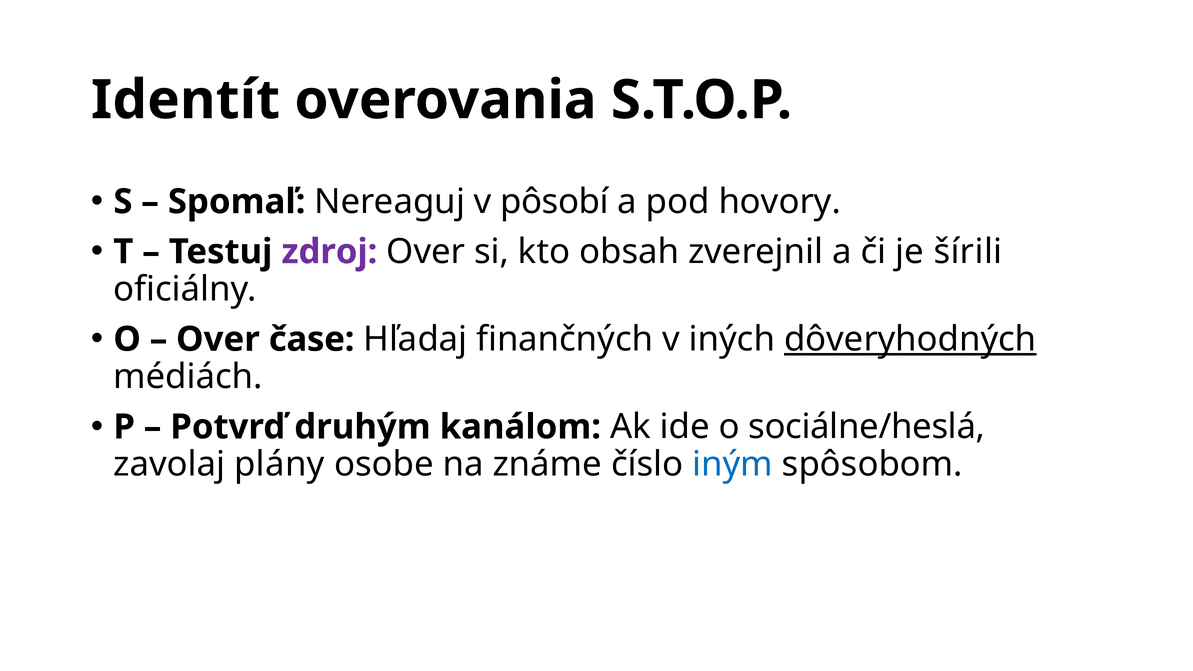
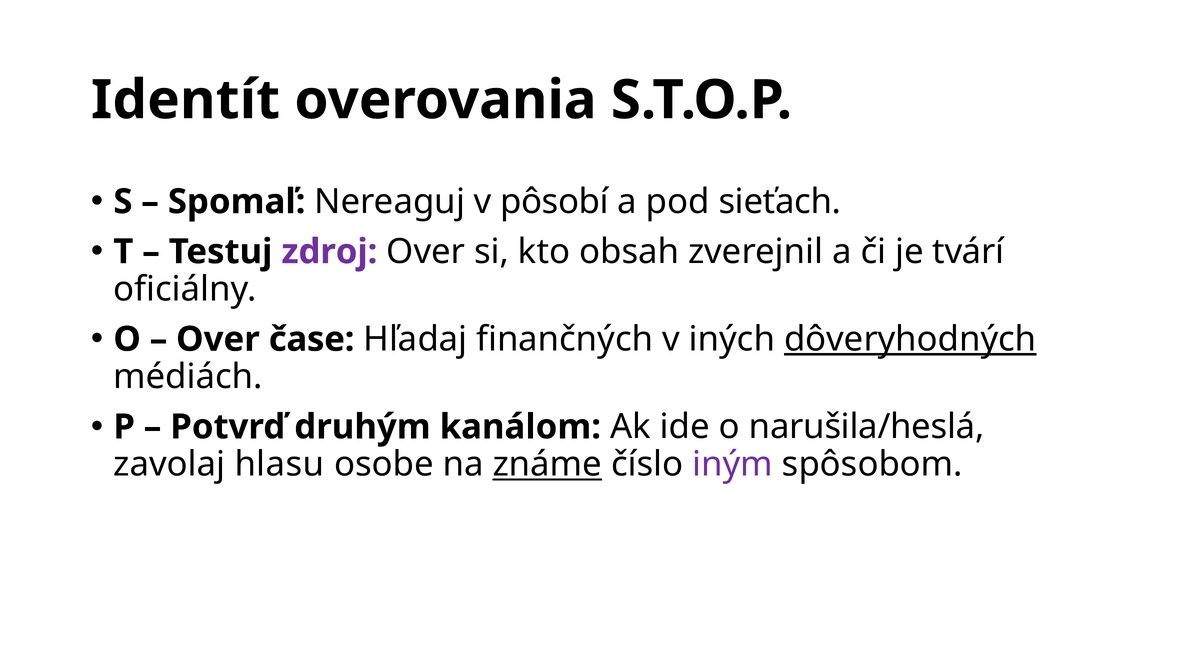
hovory: hovory -> sieťach
šírili: šírili -> tvárí
sociálne/heslá: sociálne/heslá -> narušila/heslá
plány: plány -> hlasu
známe underline: none -> present
iným colour: blue -> purple
